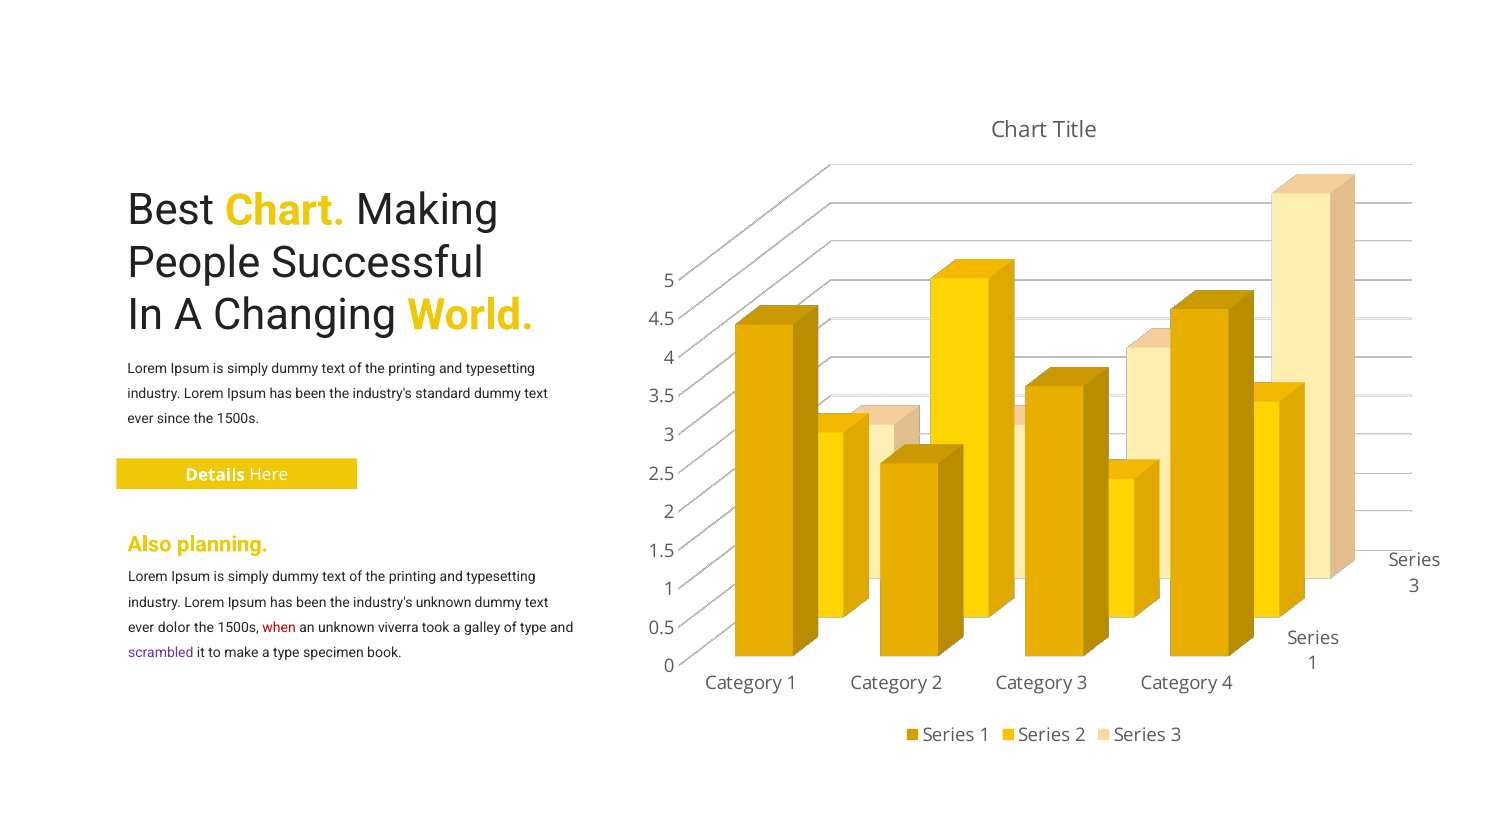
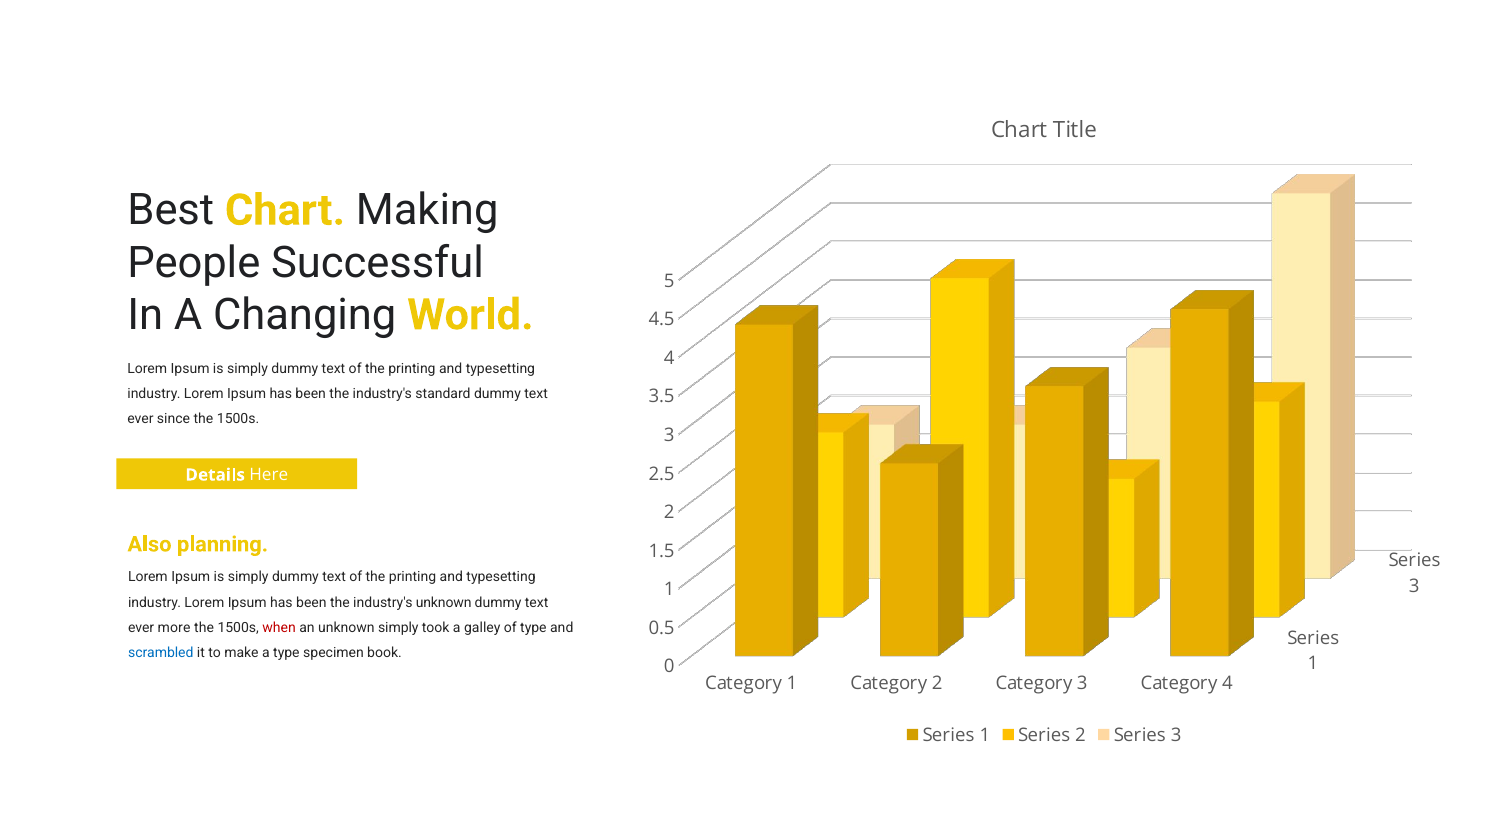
dolor: dolor -> more
unknown viverra: viverra -> simply
scrambled colour: purple -> blue
